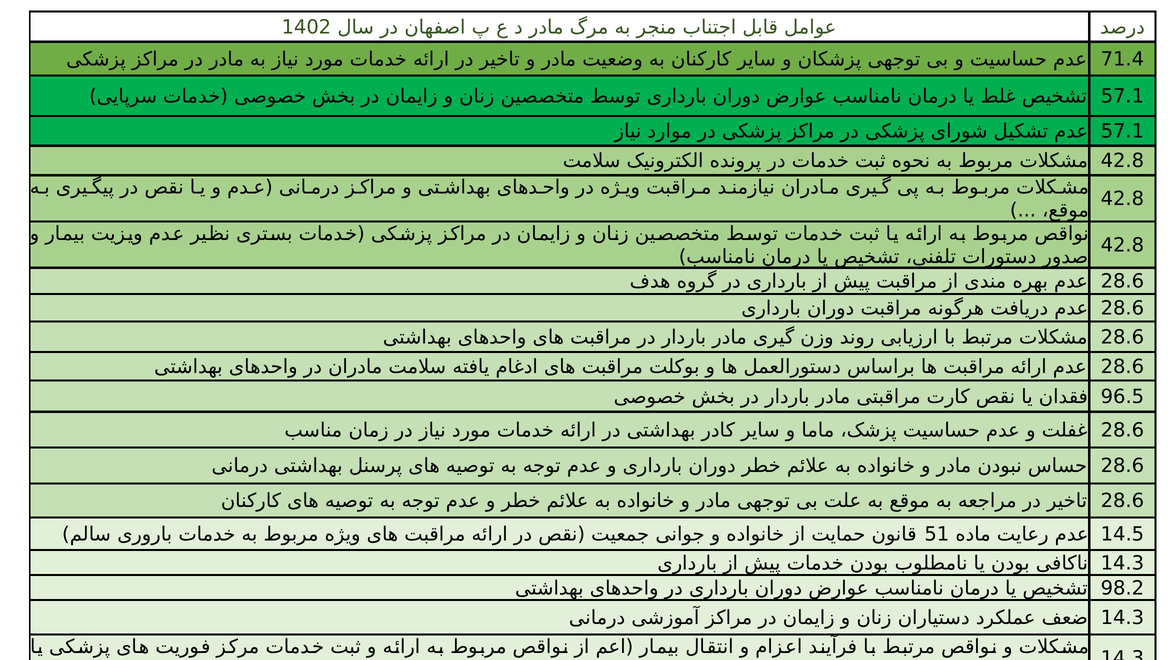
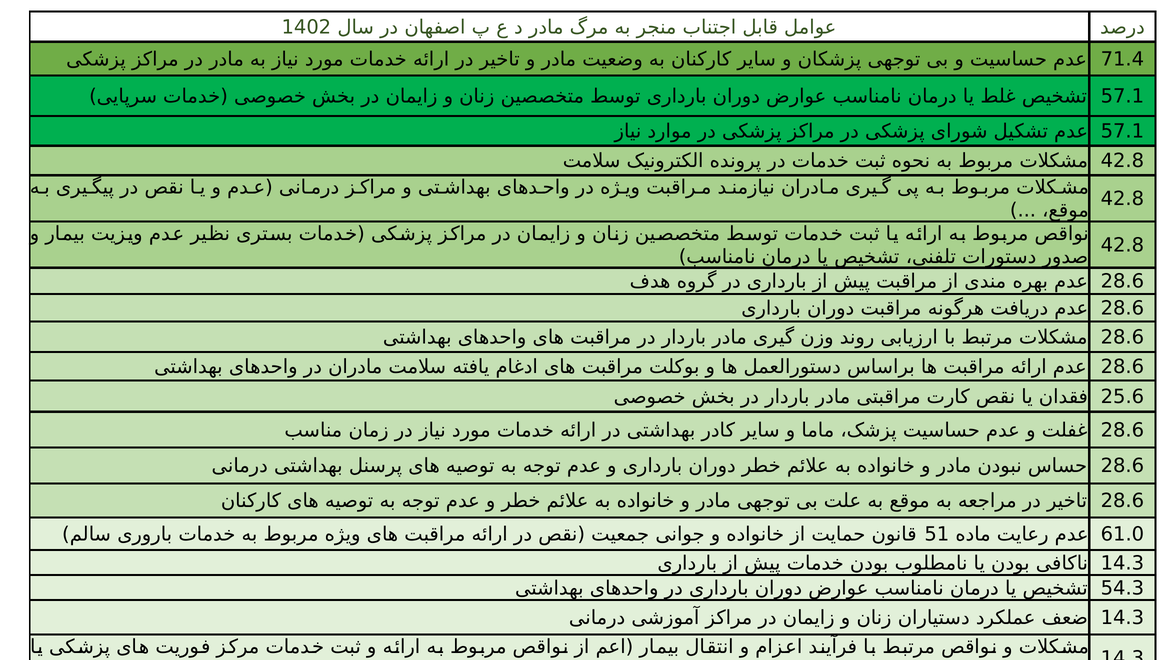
96.5: 96.5 -> 25.6
14.5: 14.5 -> 61.0
98.2: 98.2 -> 54.3
